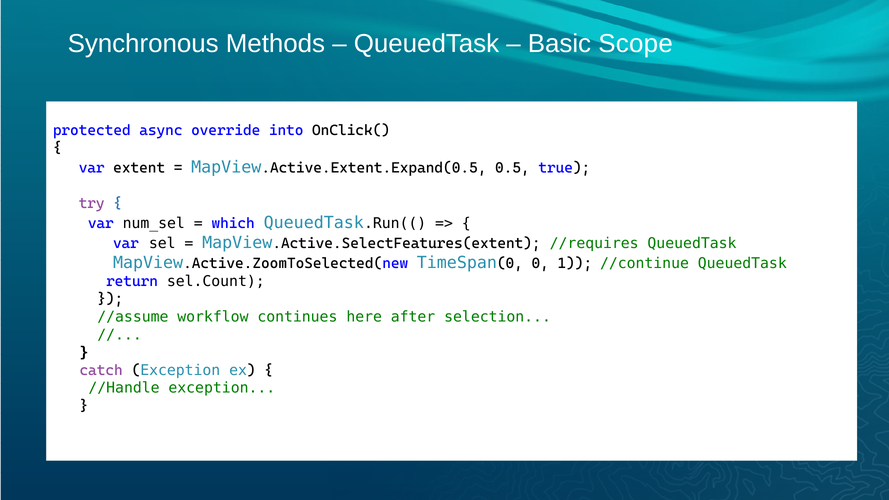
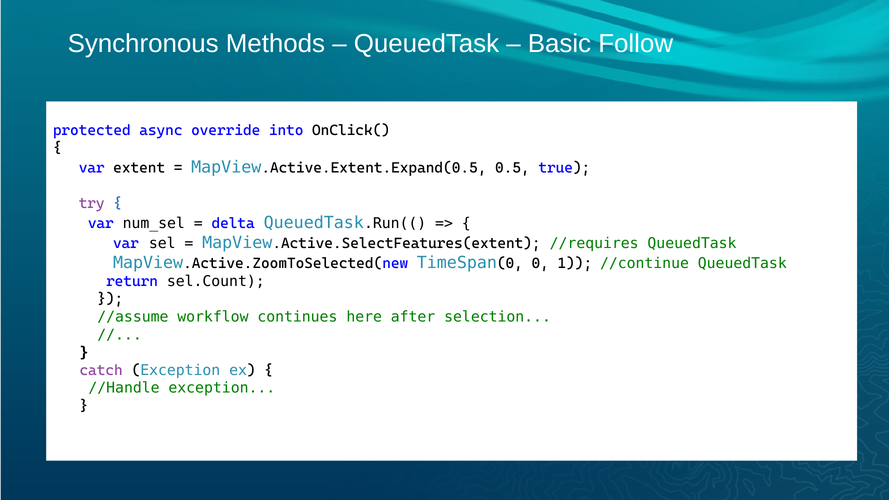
Scope: Scope -> Follow
which: which -> delta
